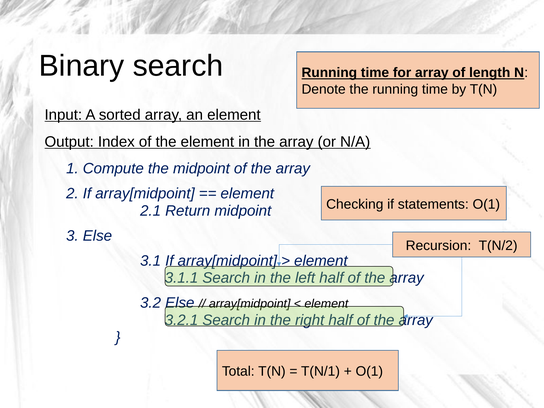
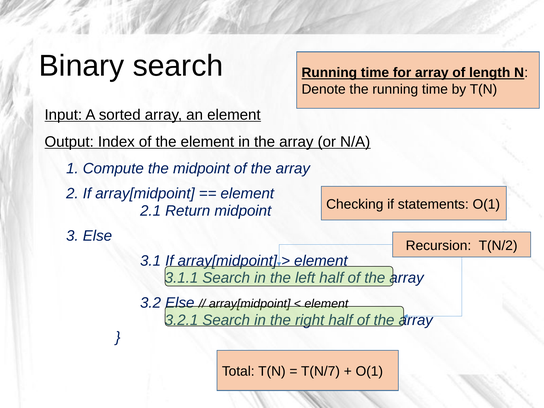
T(N/1: T(N/1 -> T(N/7
